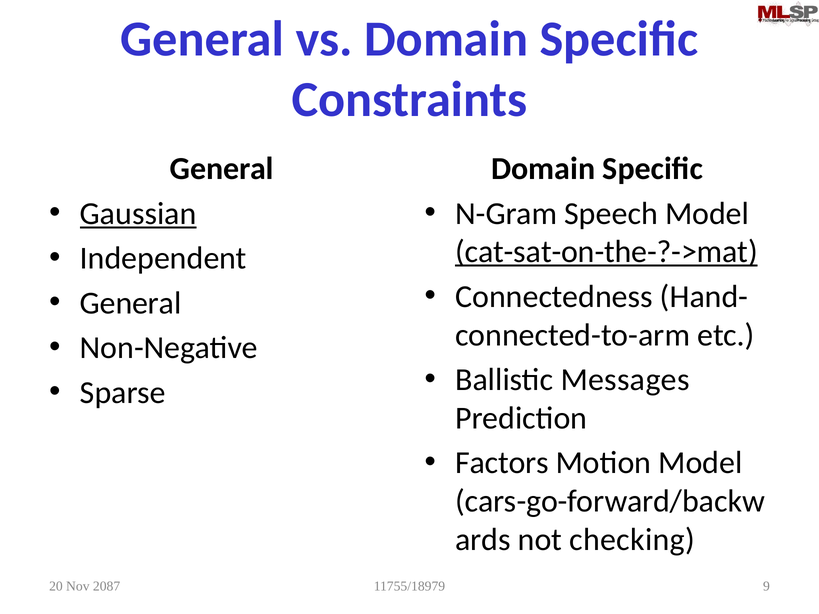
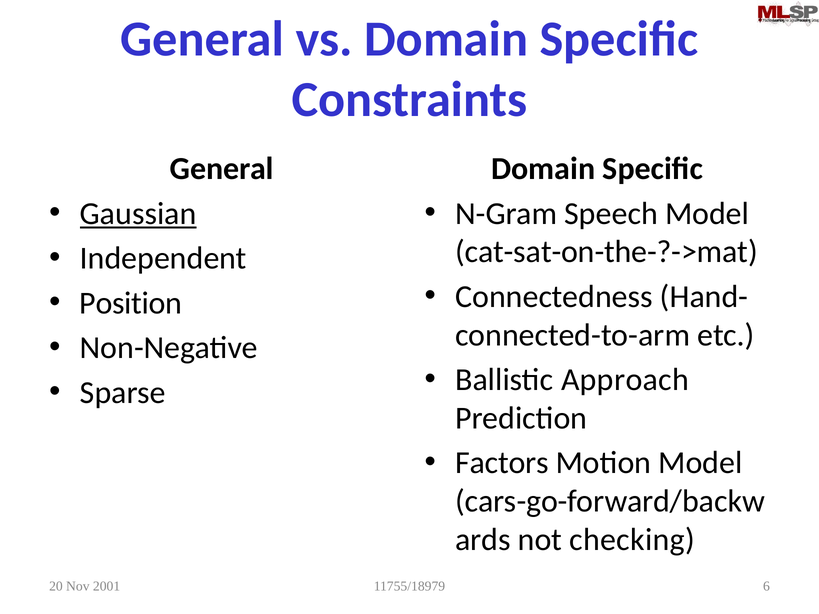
cat-sat-on-the-?->mat underline: present -> none
General at (131, 303): General -> Position
Messages: Messages -> Approach
2087: 2087 -> 2001
9: 9 -> 6
